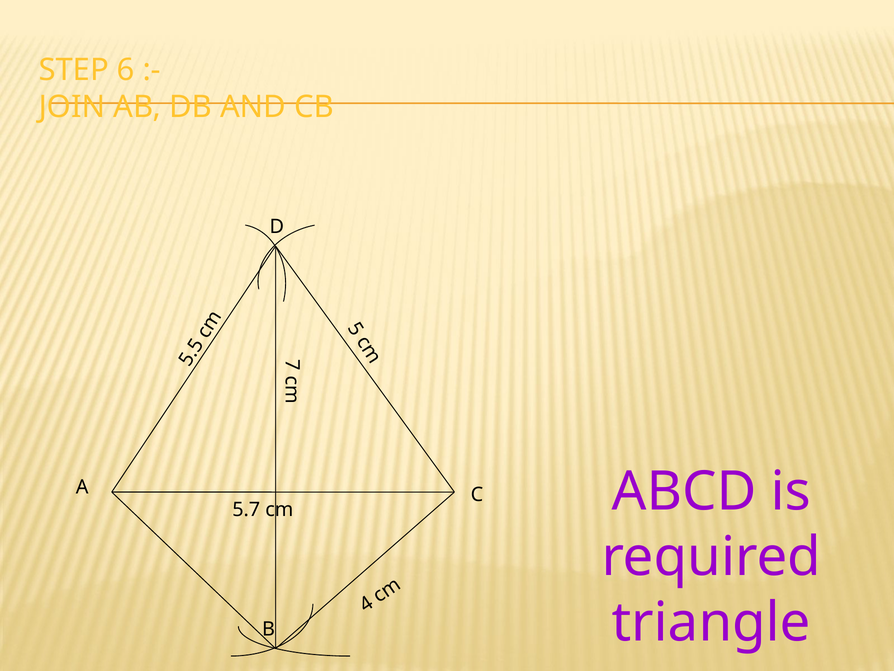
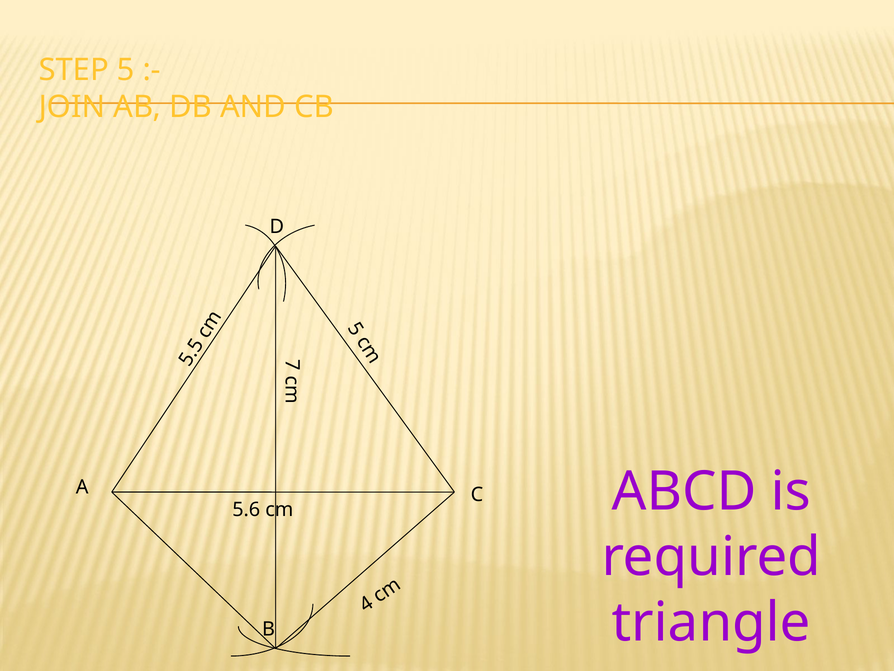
STEP 6: 6 -> 5
5.7: 5.7 -> 5.6
